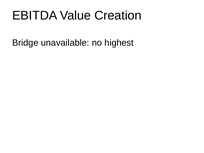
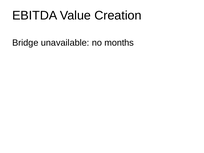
highest: highest -> months
